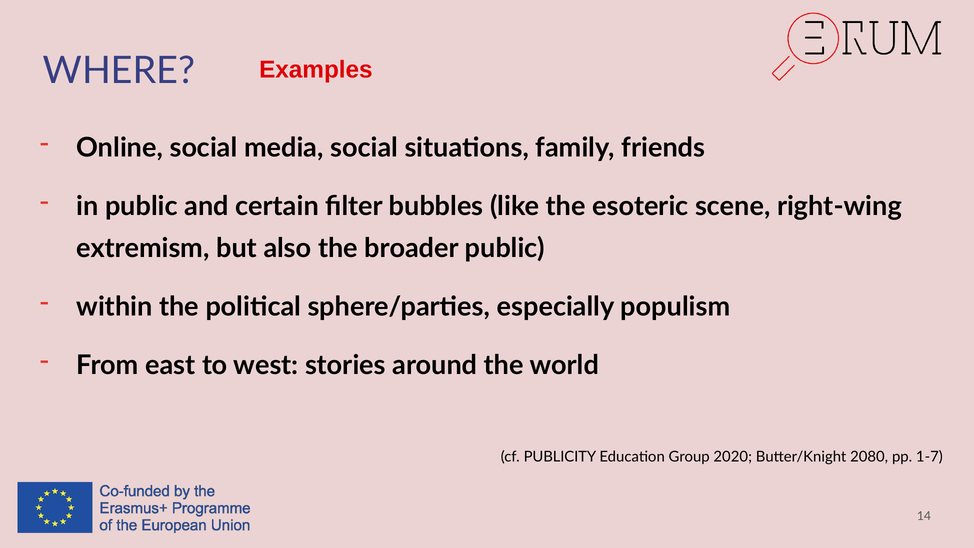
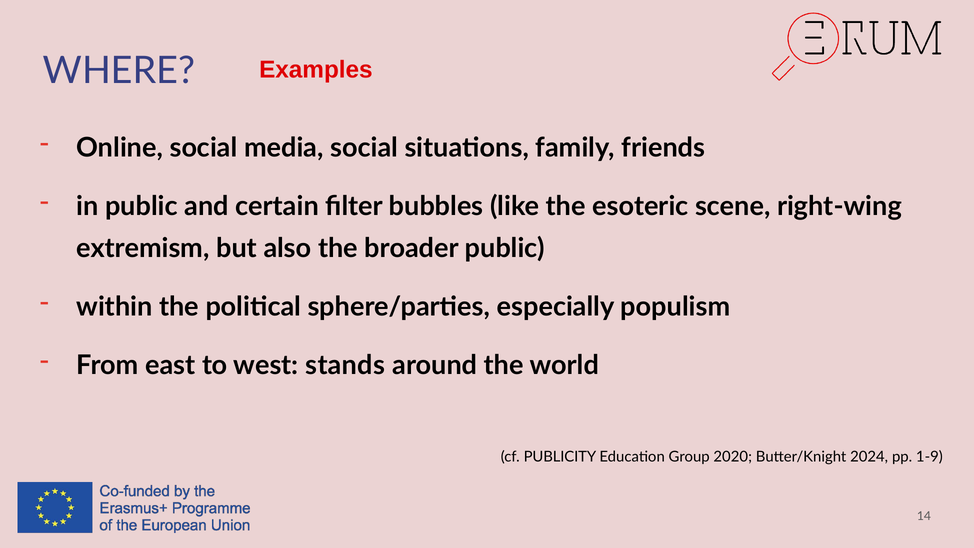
stories: stories -> stands
2080: 2080 -> 2024
1-7: 1-7 -> 1-9
